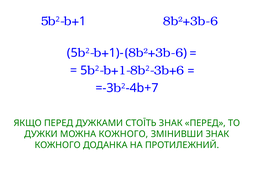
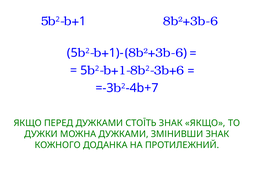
ЗНАК ПЕРЕД: ПЕРЕД -> ЯКЩО
МОЖНА КОЖНОГО: КОЖНОГО -> ДУЖКАМИ
